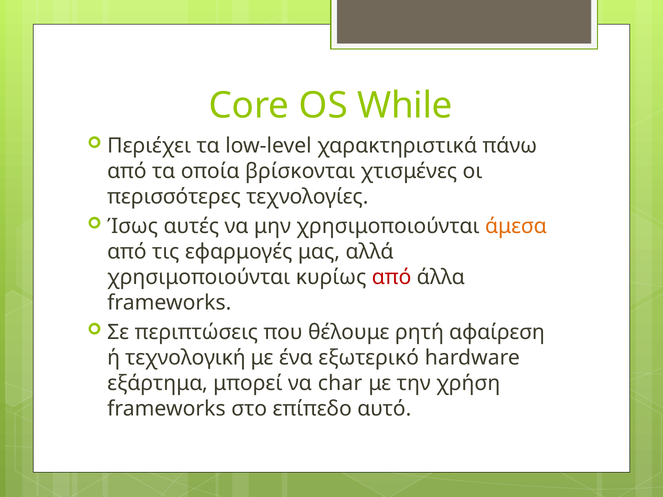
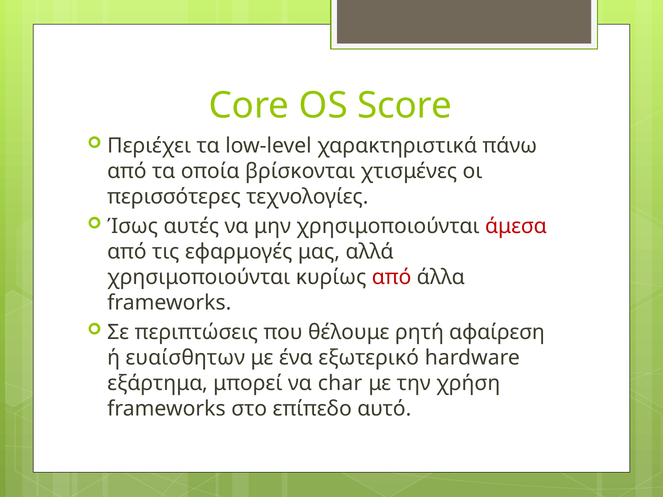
While: While -> Score
άμεσα colour: orange -> red
τεχνολογική: τεχνολογική -> ευαίσθητων
